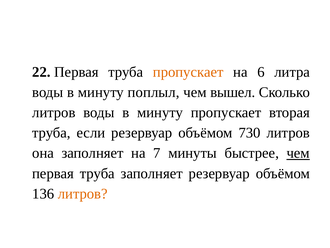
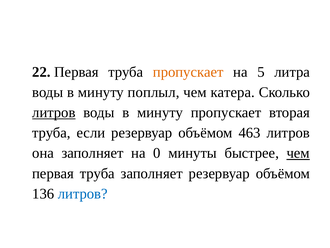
6: 6 -> 5
вышел: вышел -> катера
литров at (54, 112) underline: none -> present
730: 730 -> 463
7: 7 -> 0
литров at (83, 193) colour: orange -> blue
